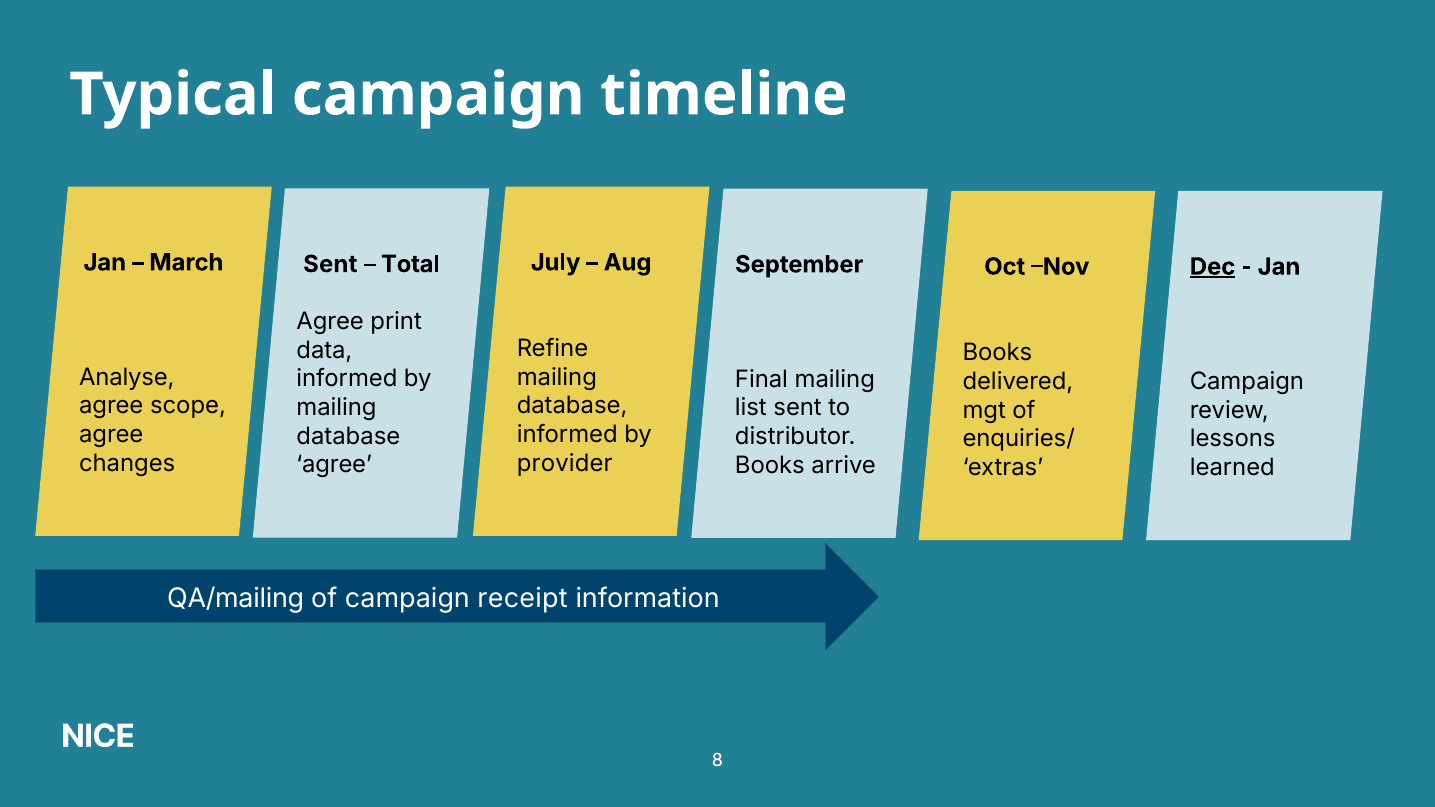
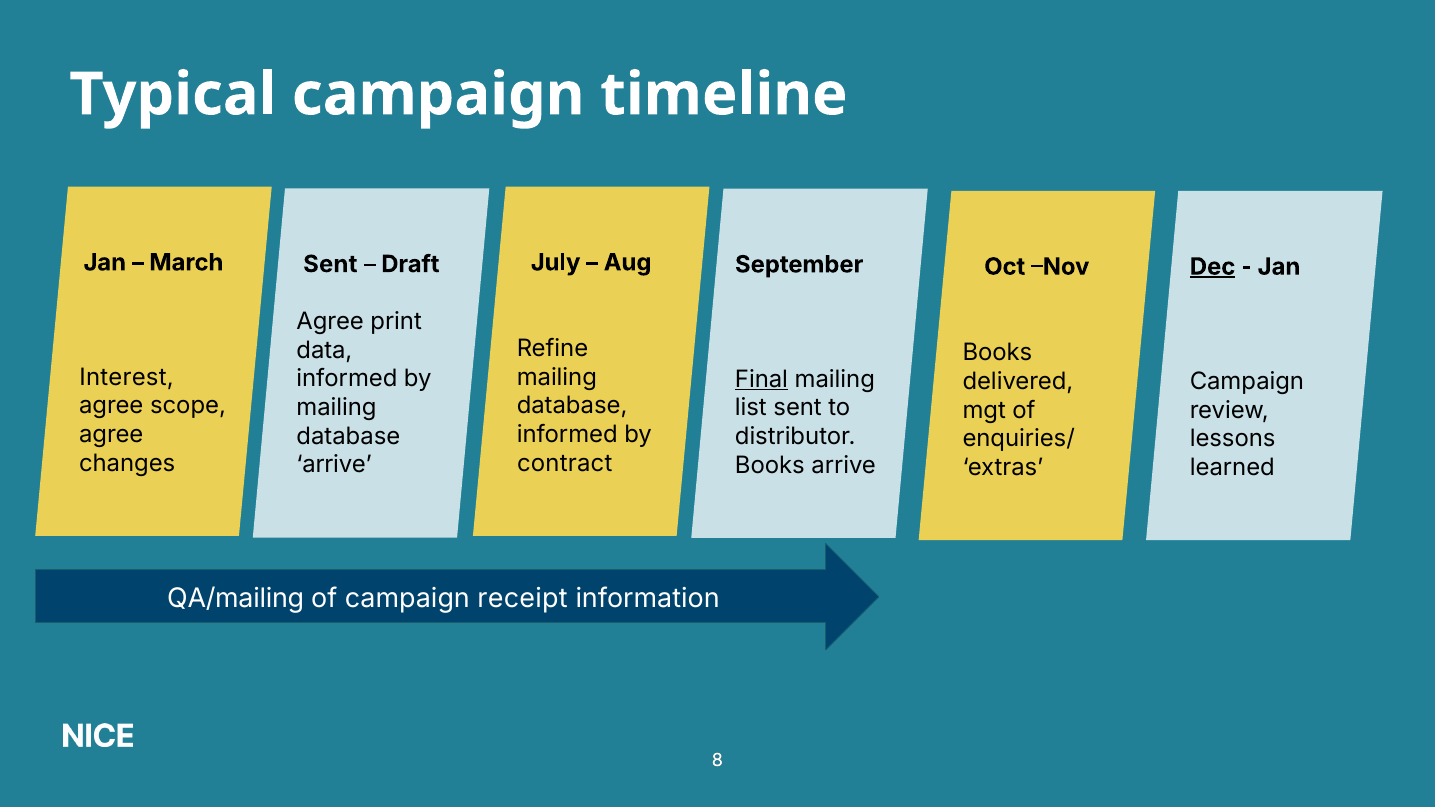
Total: Total -> Draft
Analyse: Analyse -> Interest
Final underline: none -> present
provider: provider -> contract
agree at (334, 465): agree -> arrive
